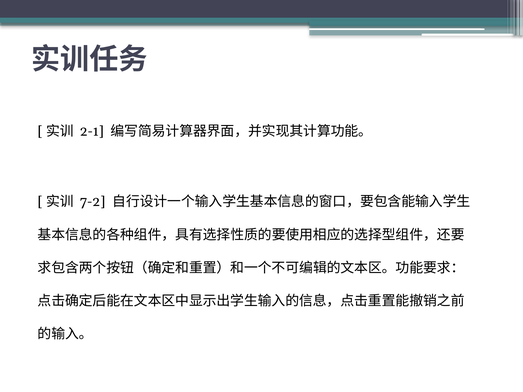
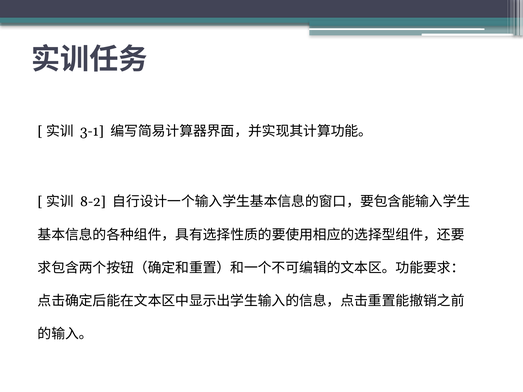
2-1: 2-1 -> 3-1
7-2: 7-2 -> 8-2
